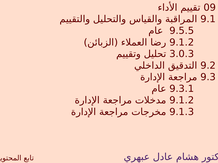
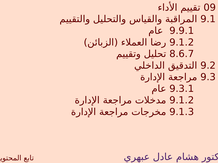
9.5.5: 9.5.5 -> 9.9.1
3.0.3: 3.0.3 -> 8.6.7
